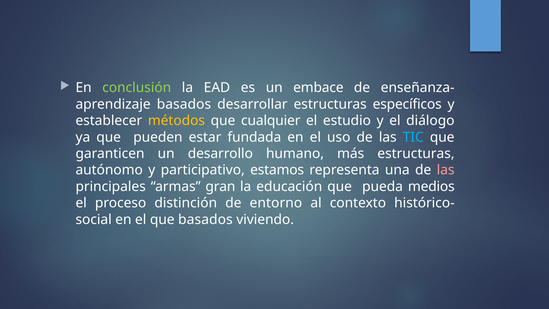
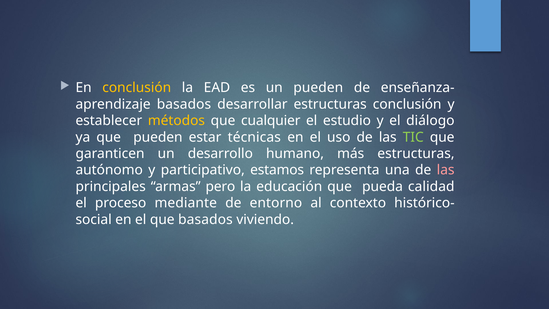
conclusión at (137, 88) colour: light green -> yellow
un embace: embace -> pueden
estructuras específicos: específicos -> conclusión
fundada: fundada -> técnicas
TIC colour: light blue -> light green
gran: gran -> pero
medios: medios -> calidad
distinción: distinción -> mediante
